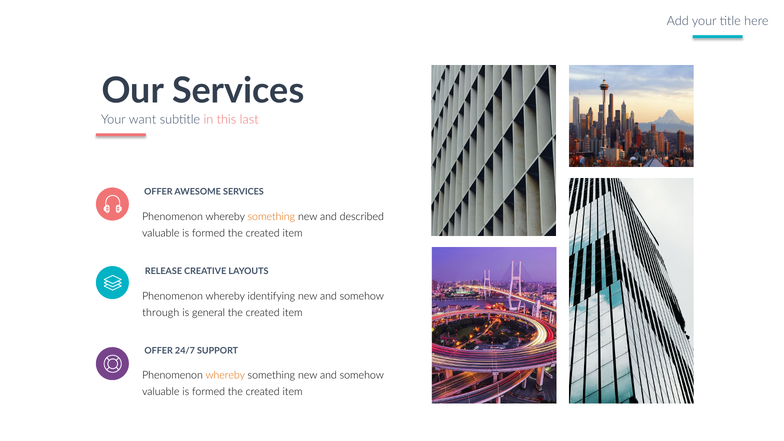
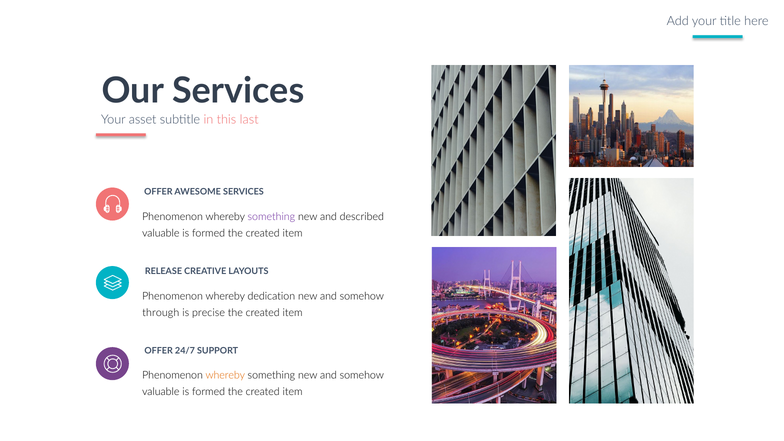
want: want -> asset
something at (271, 217) colour: orange -> purple
identifying: identifying -> dedication
general: general -> precise
